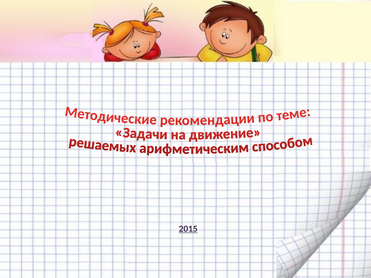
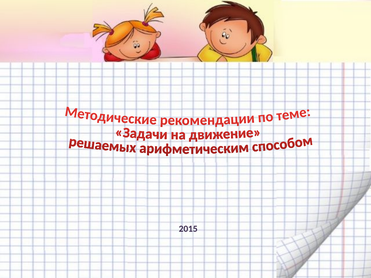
2015 underline: present -> none
